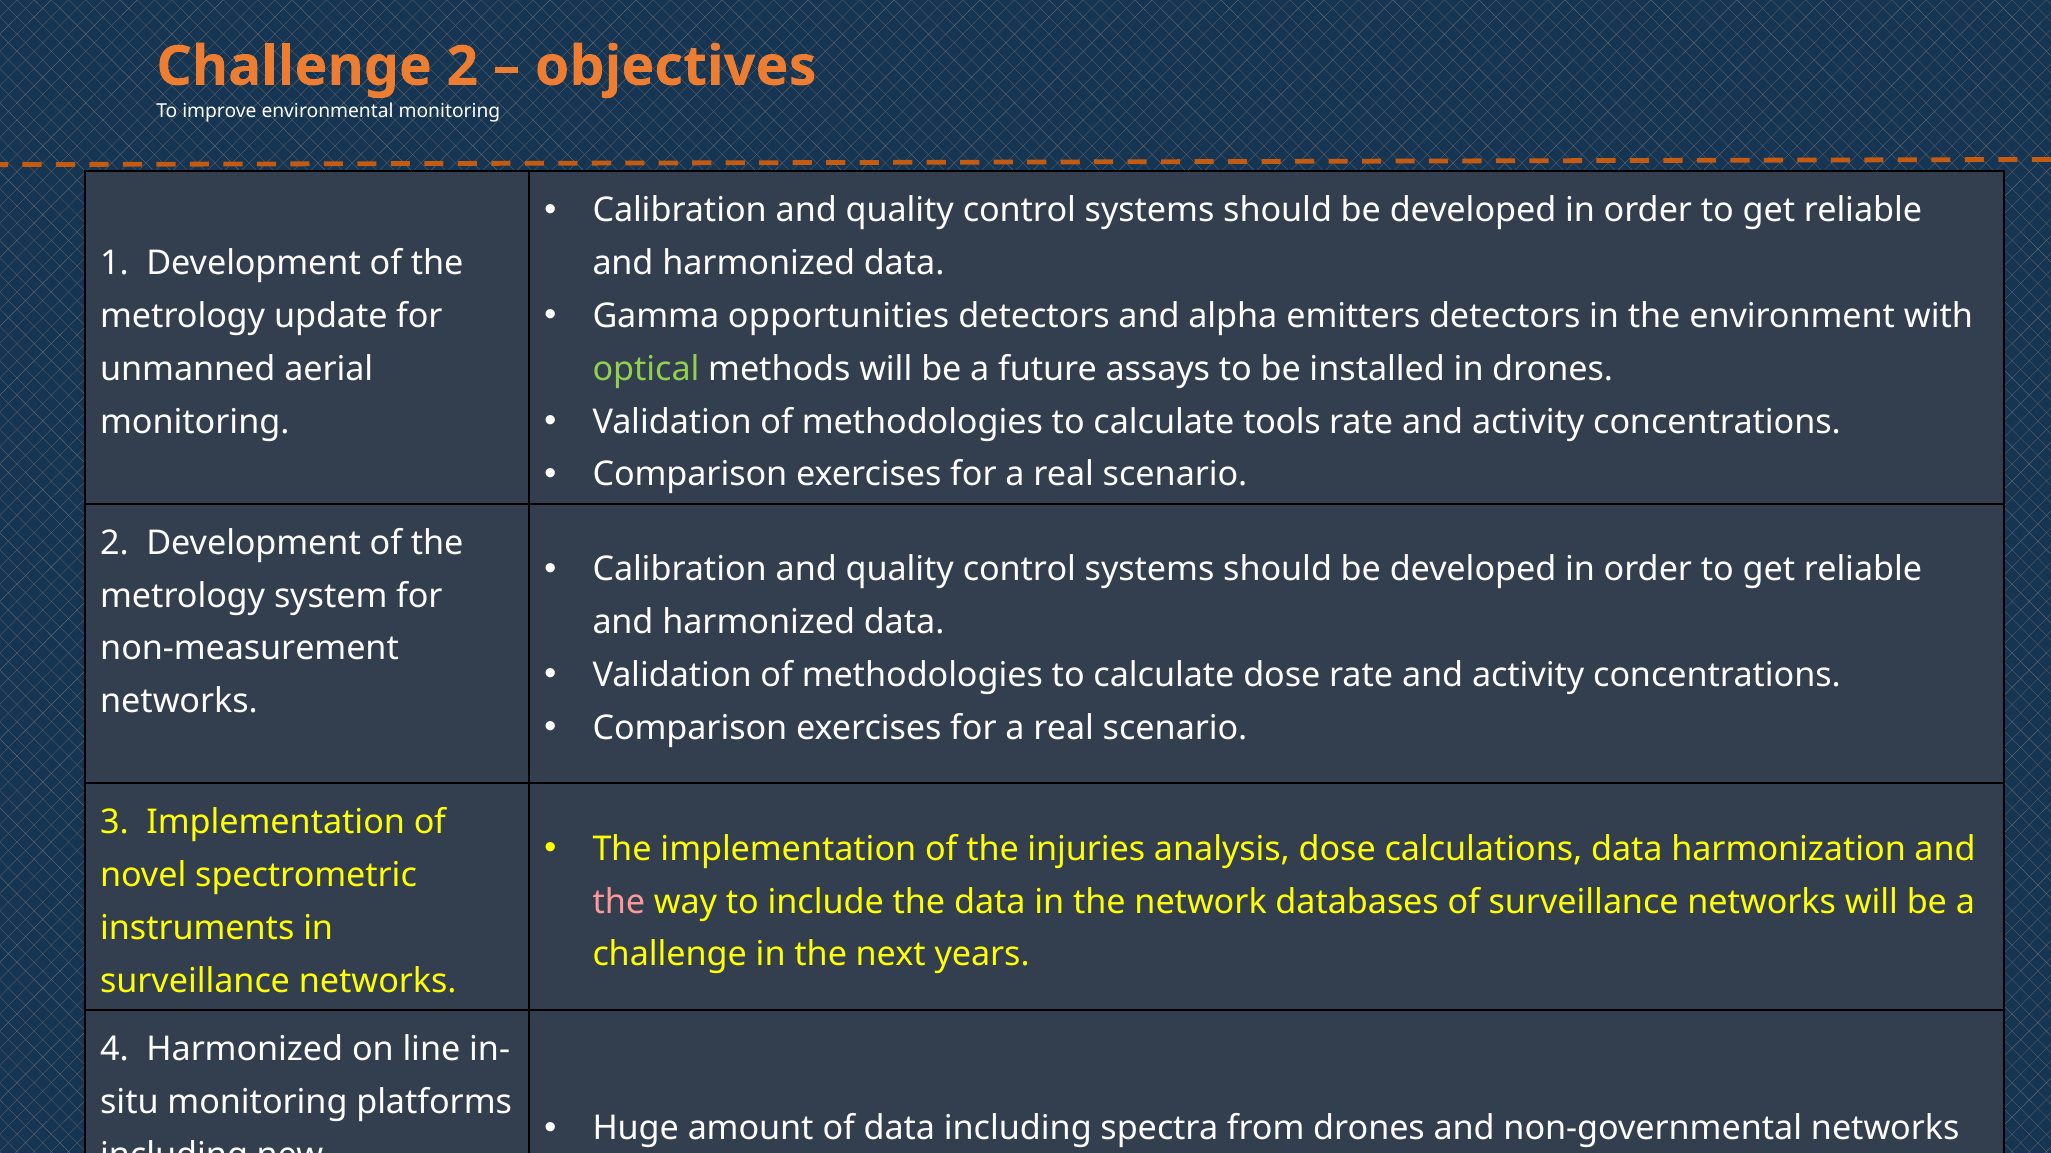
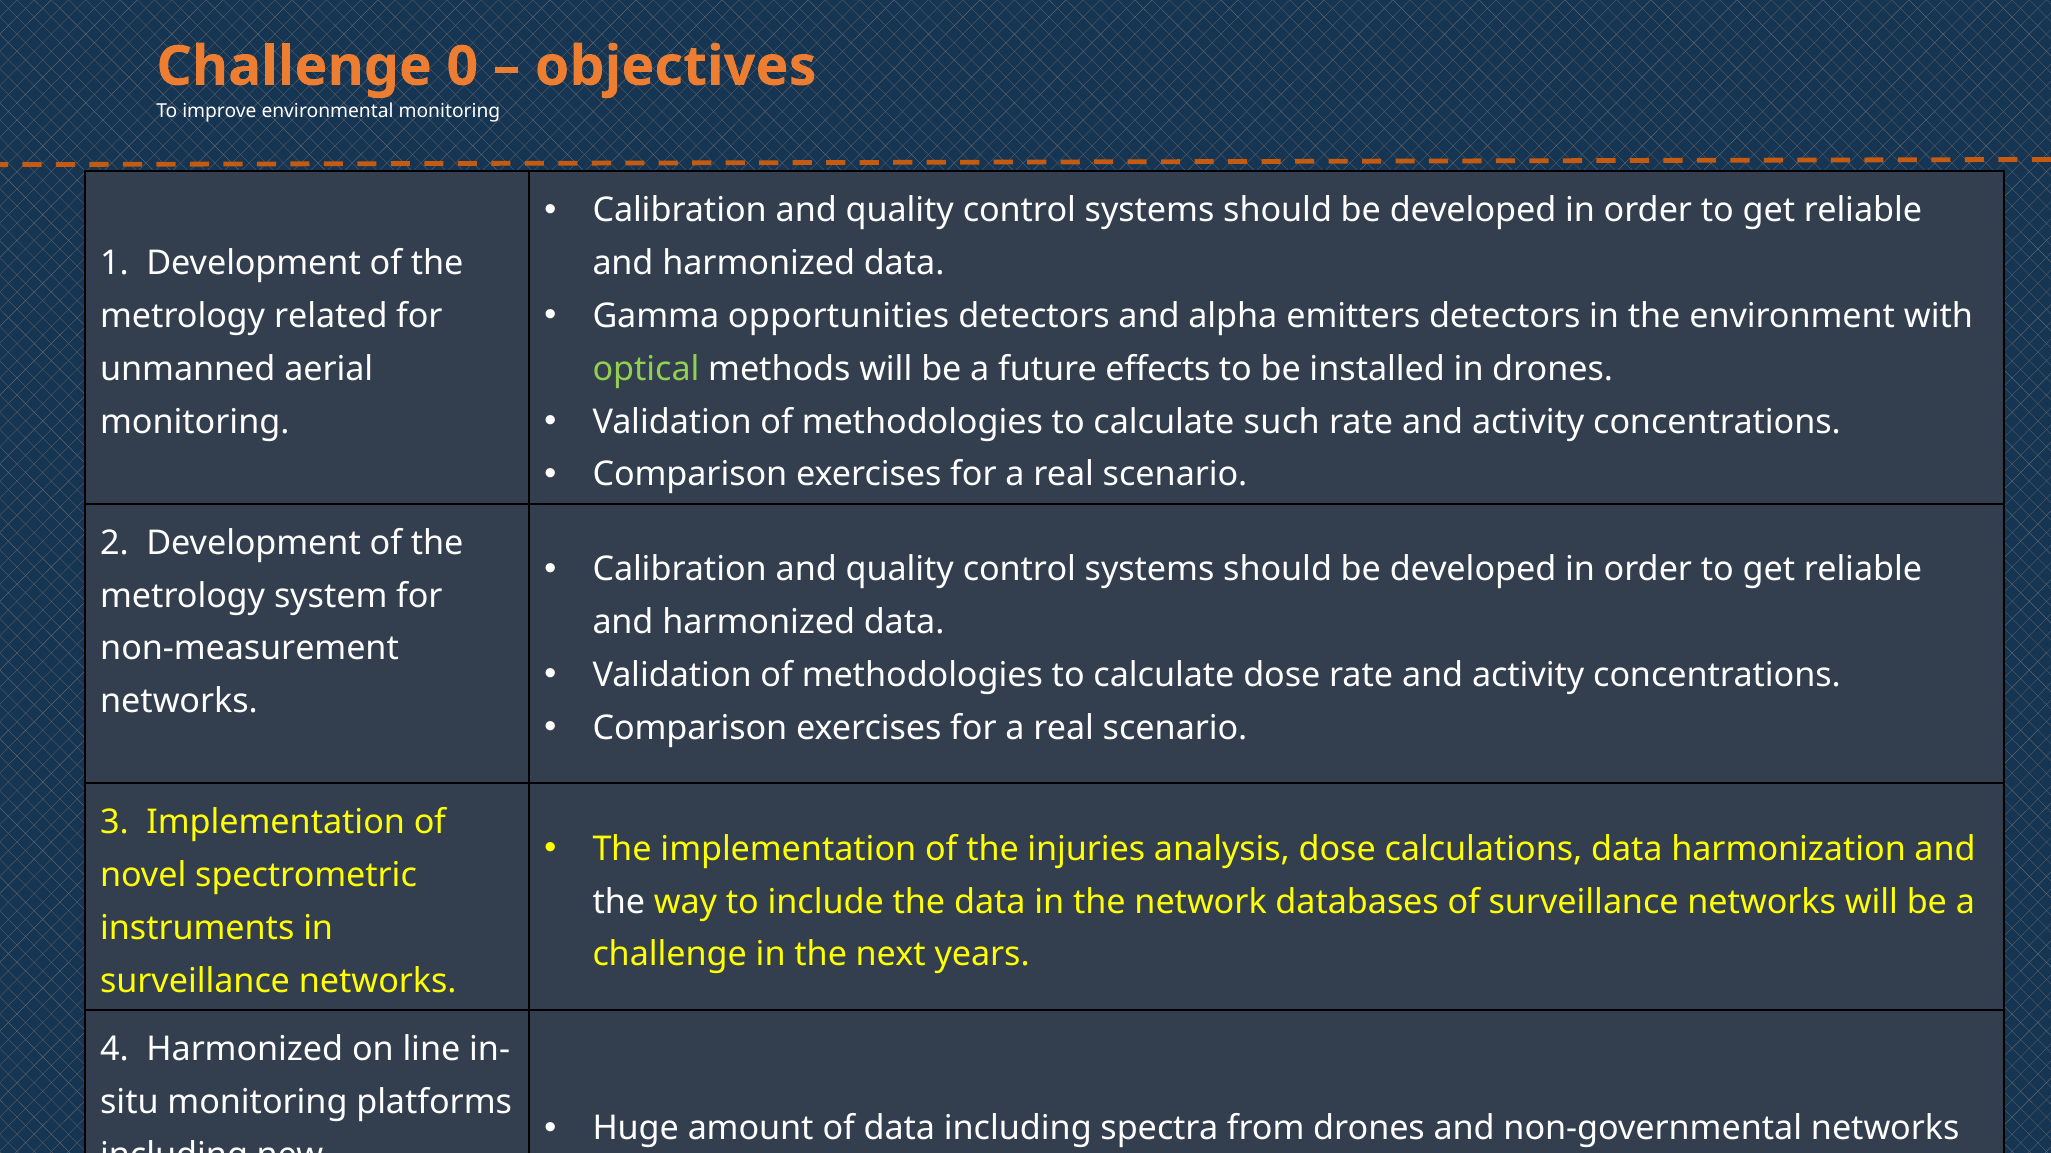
2 at (462, 67): 2 -> 0
update: update -> related
assays: assays -> effects
tools: tools -> such
the at (619, 902) colour: pink -> white
